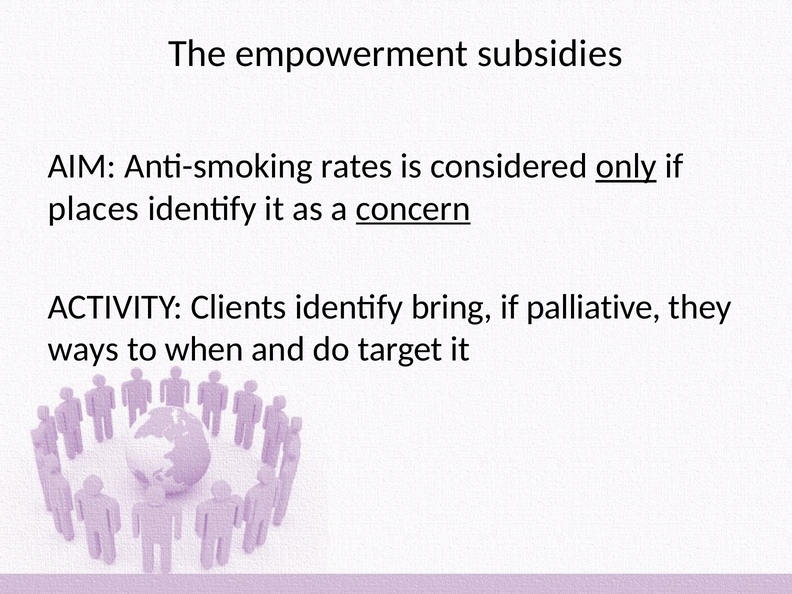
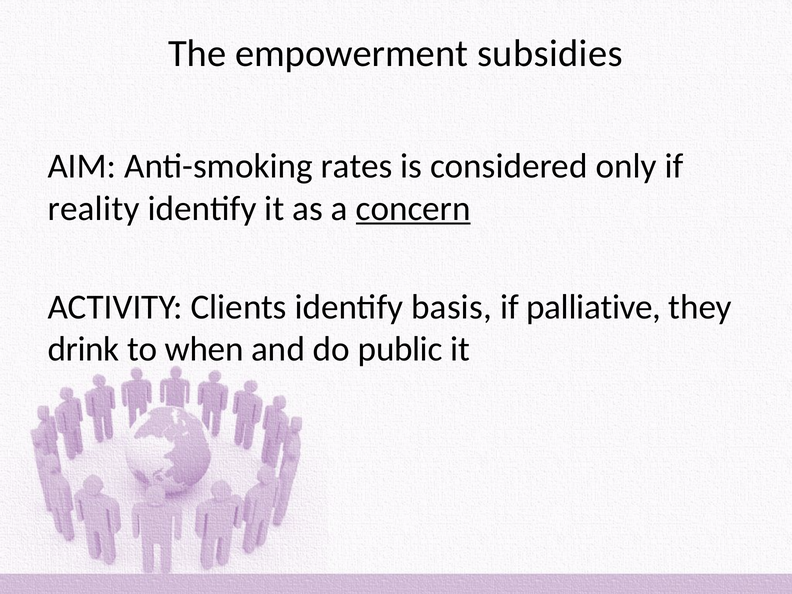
only underline: present -> none
places: places -> reality
bring: bring -> basis
ways: ways -> drink
target: target -> public
